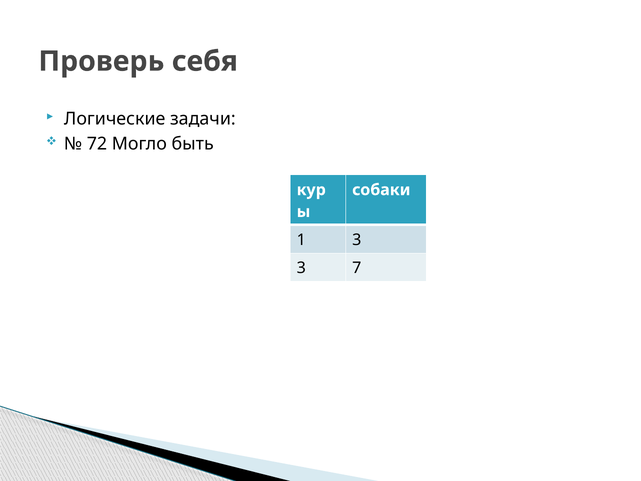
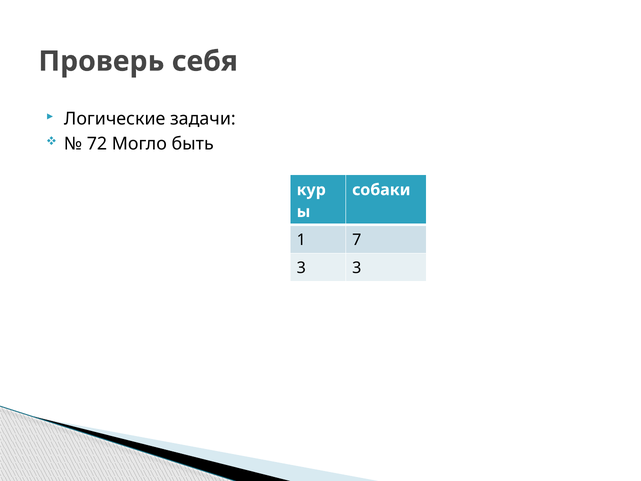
1 3: 3 -> 7
3 7: 7 -> 3
